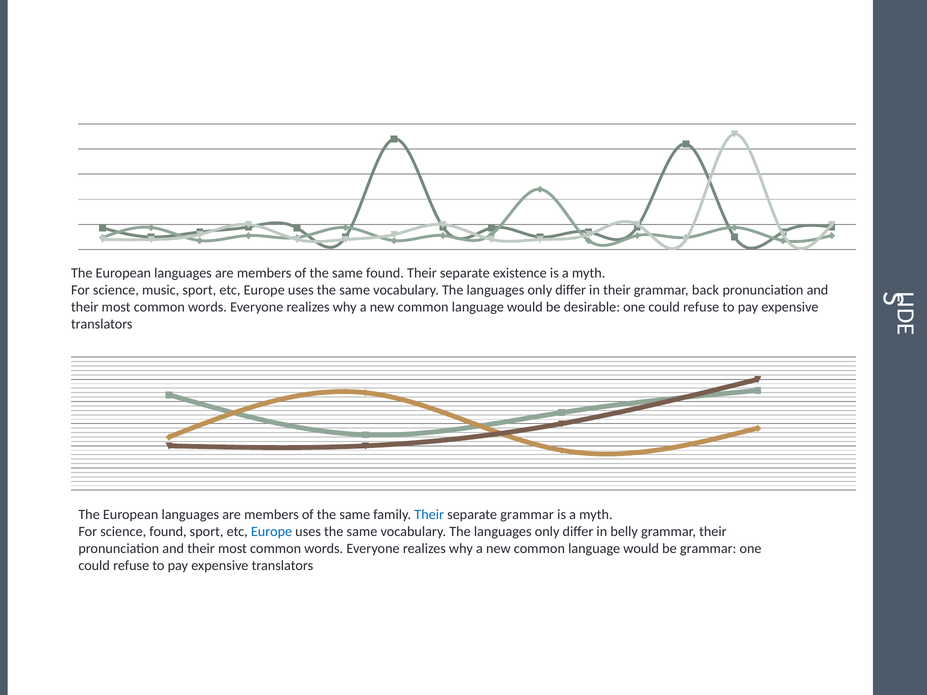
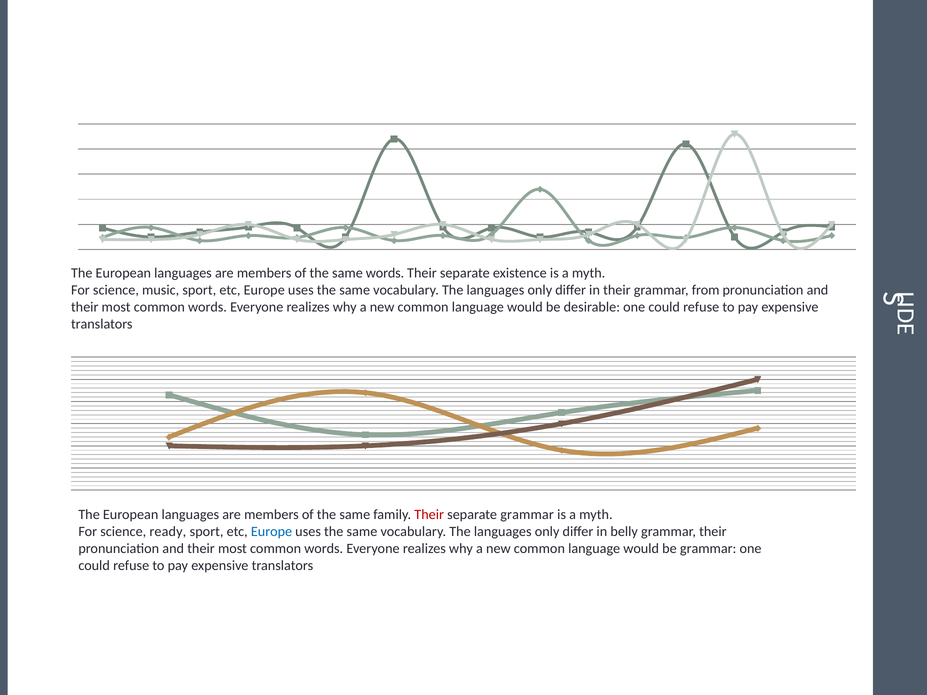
same found: found -> words
back: back -> from
Their at (429, 515) colour: blue -> red
science found: found -> ready
